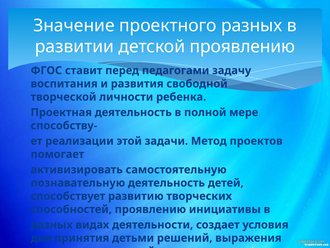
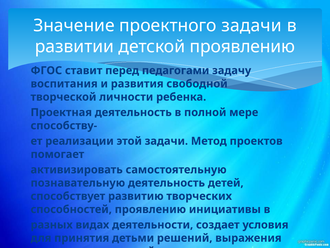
проектного разных: разных -> задачи
